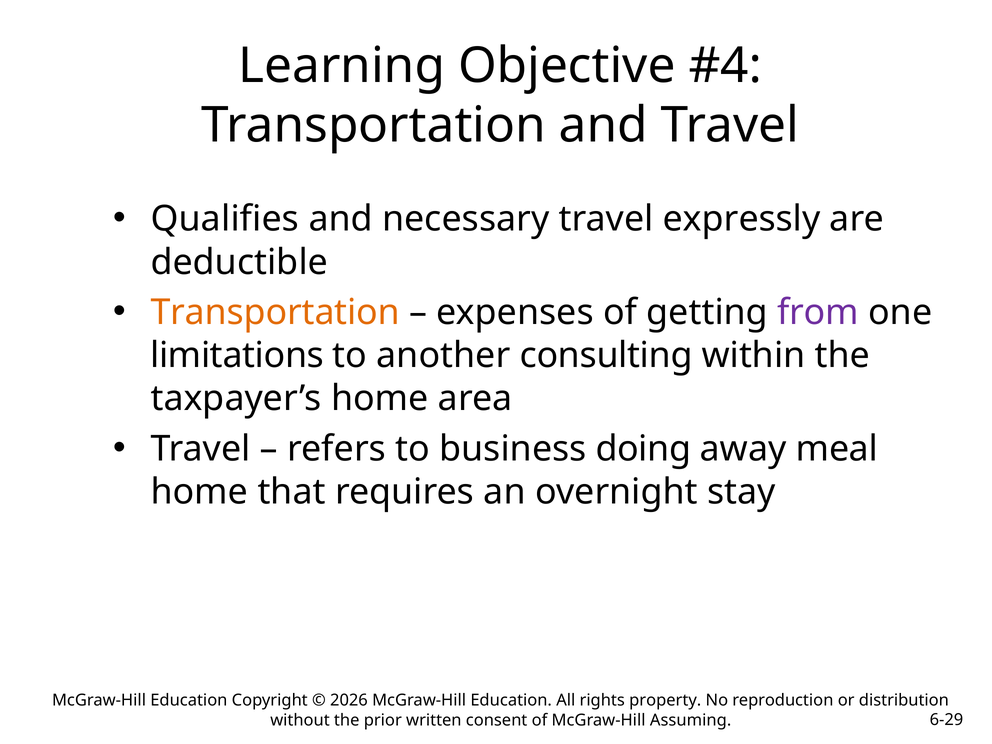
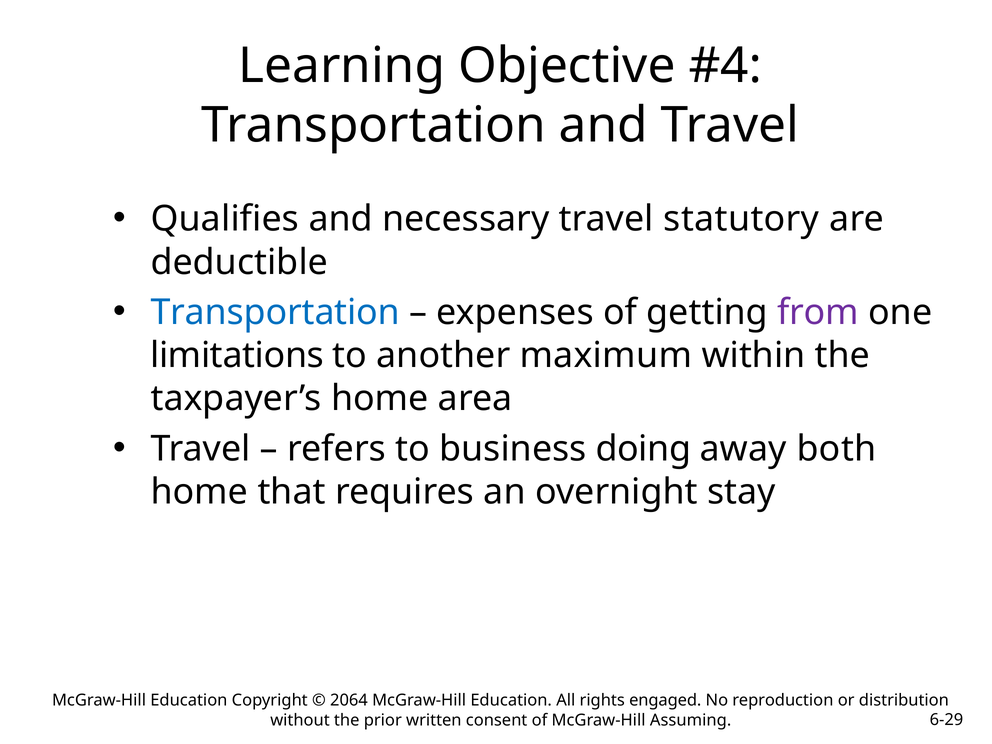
expressly: expressly -> statutory
Transportation at (275, 312) colour: orange -> blue
consulting: consulting -> maximum
meal: meal -> both
2026: 2026 -> 2064
property: property -> engaged
